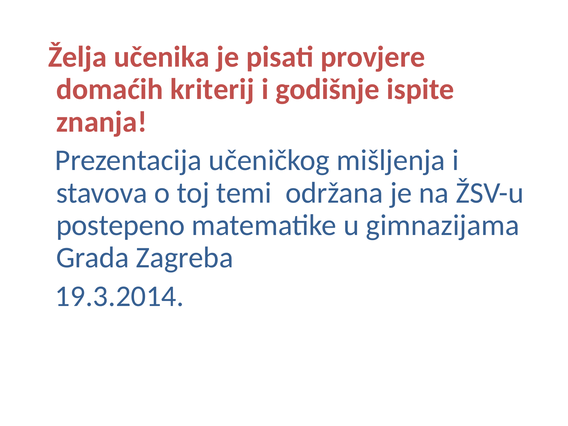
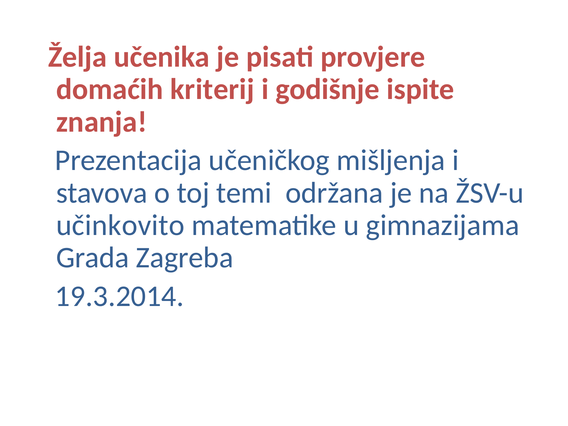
postepeno: postepeno -> učinkovito
